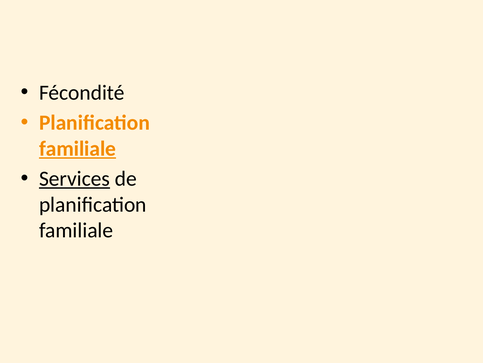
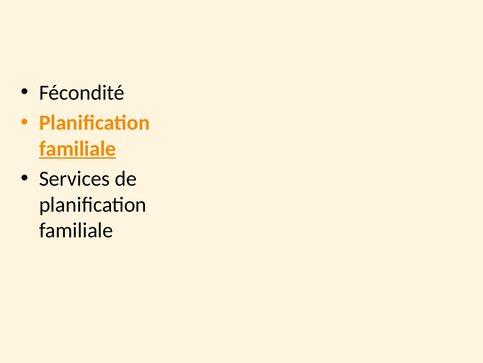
Services underline: present -> none
